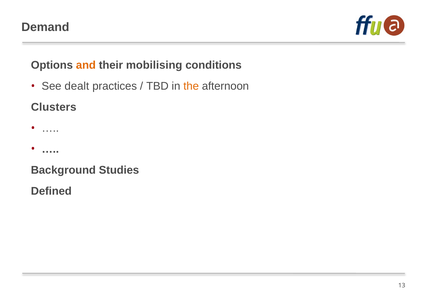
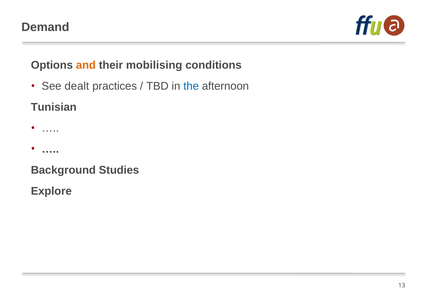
the colour: orange -> blue
Clusters: Clusters -> Tunisian
Defined: Defined -> Explore
